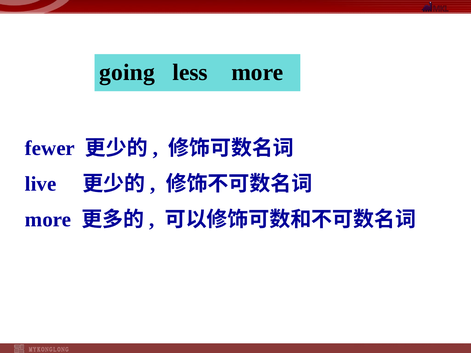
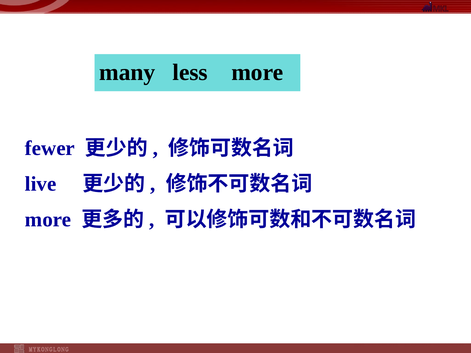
going: going -> many
